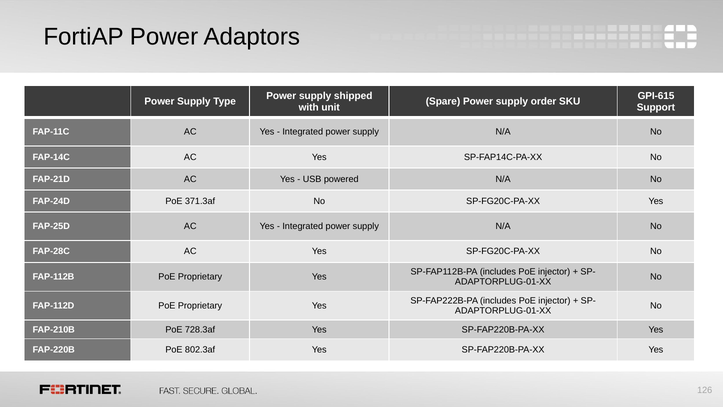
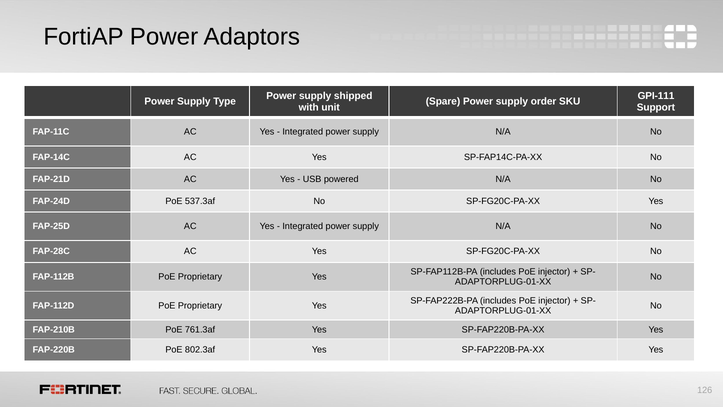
GPI-615: GPI-615 -> GPI-111
371.3af: 371.3af -> 537.3af
728.3af: 728.3af -> 761.3af
